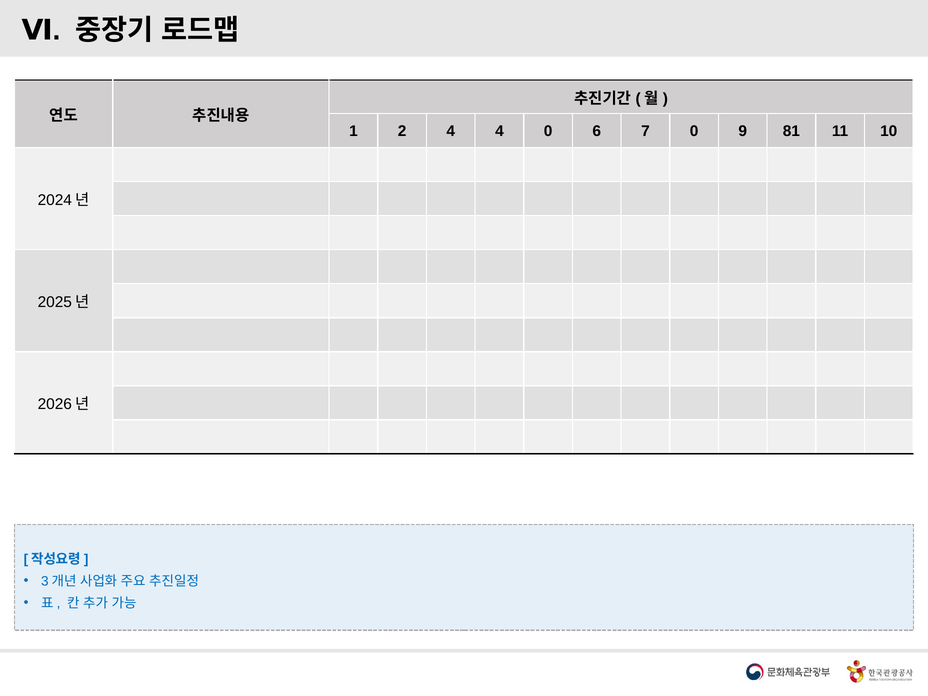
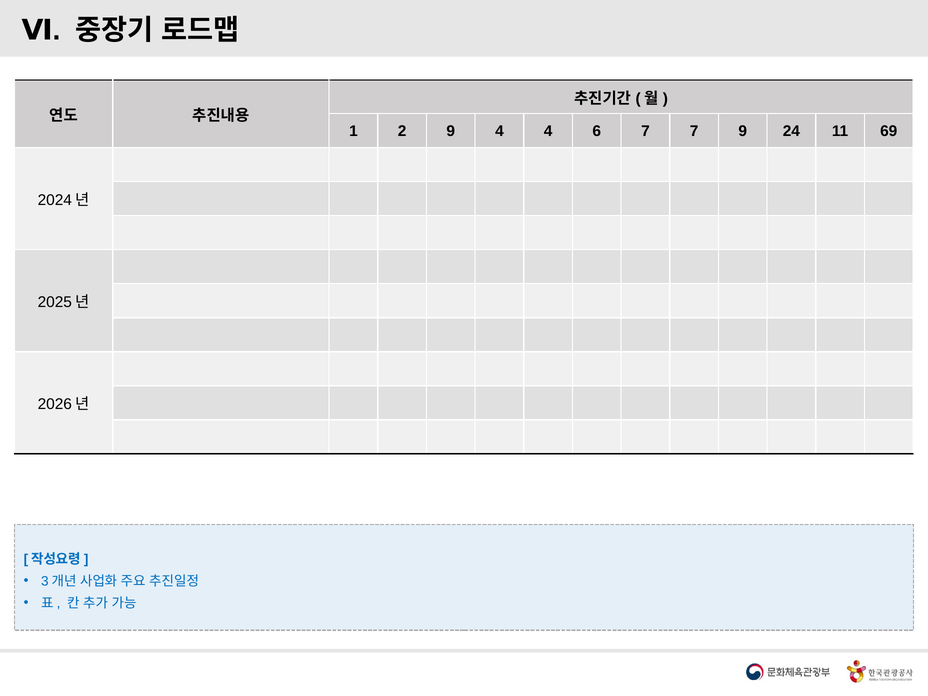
2 4: 4 -> 9
4 0: 0 -> 4
7 0: 0 -> 7
81: 81 -> 24
10: 10 -> 69
